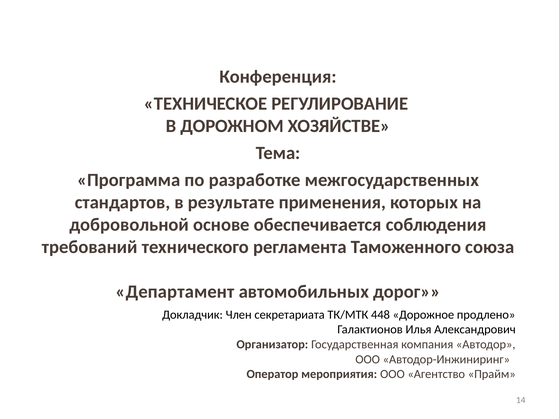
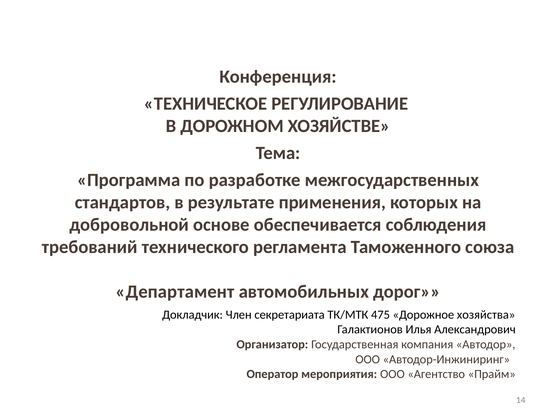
448: 448 -> 475
продлено: продлено -> хозяйства
